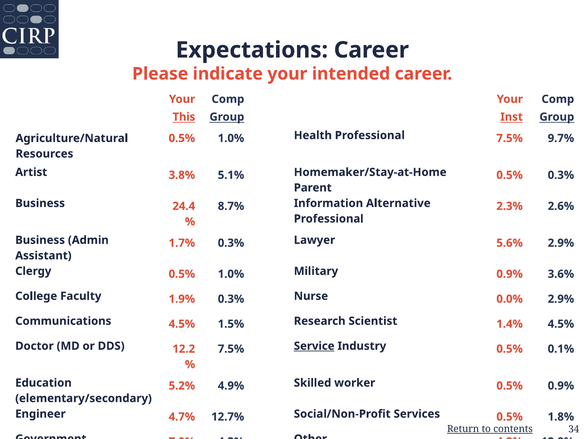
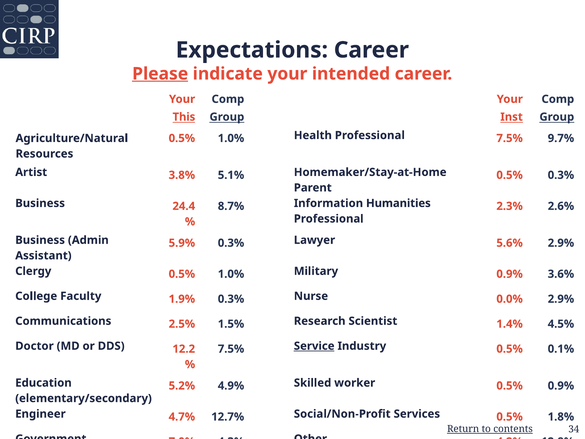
Please underline: none -> present
Alternative: Alternative -> Humanities
1.7%: 1.7% -> 5.9%
Communications 4.5%: 4.5% -> 2.5%
